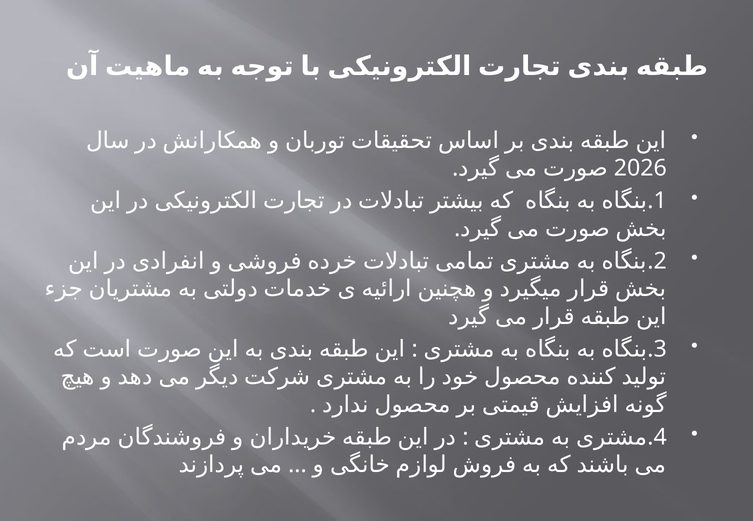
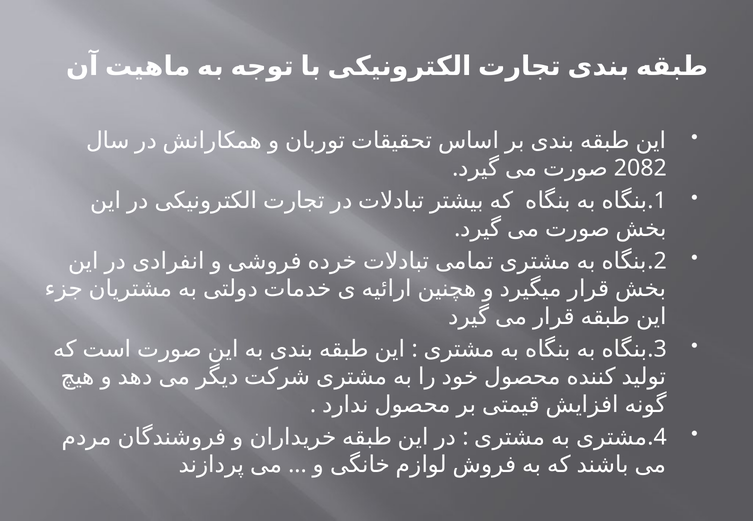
2026: 2026 -> 2082
